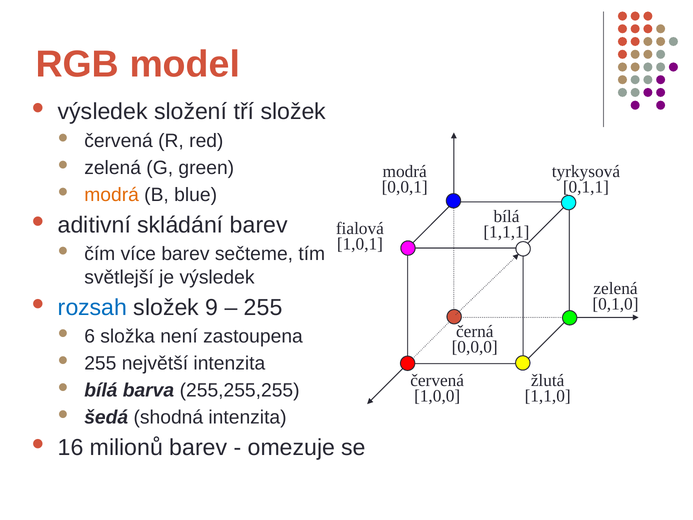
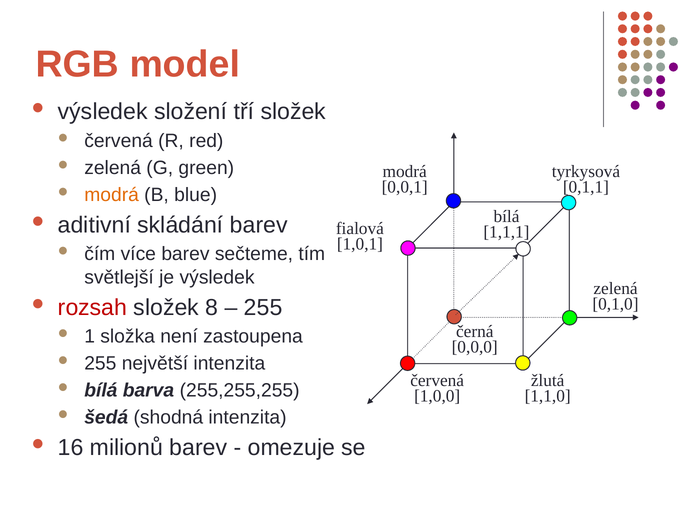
rozsah colour: blue -> red
9: 9 -> 8
6: 6 -> 1
